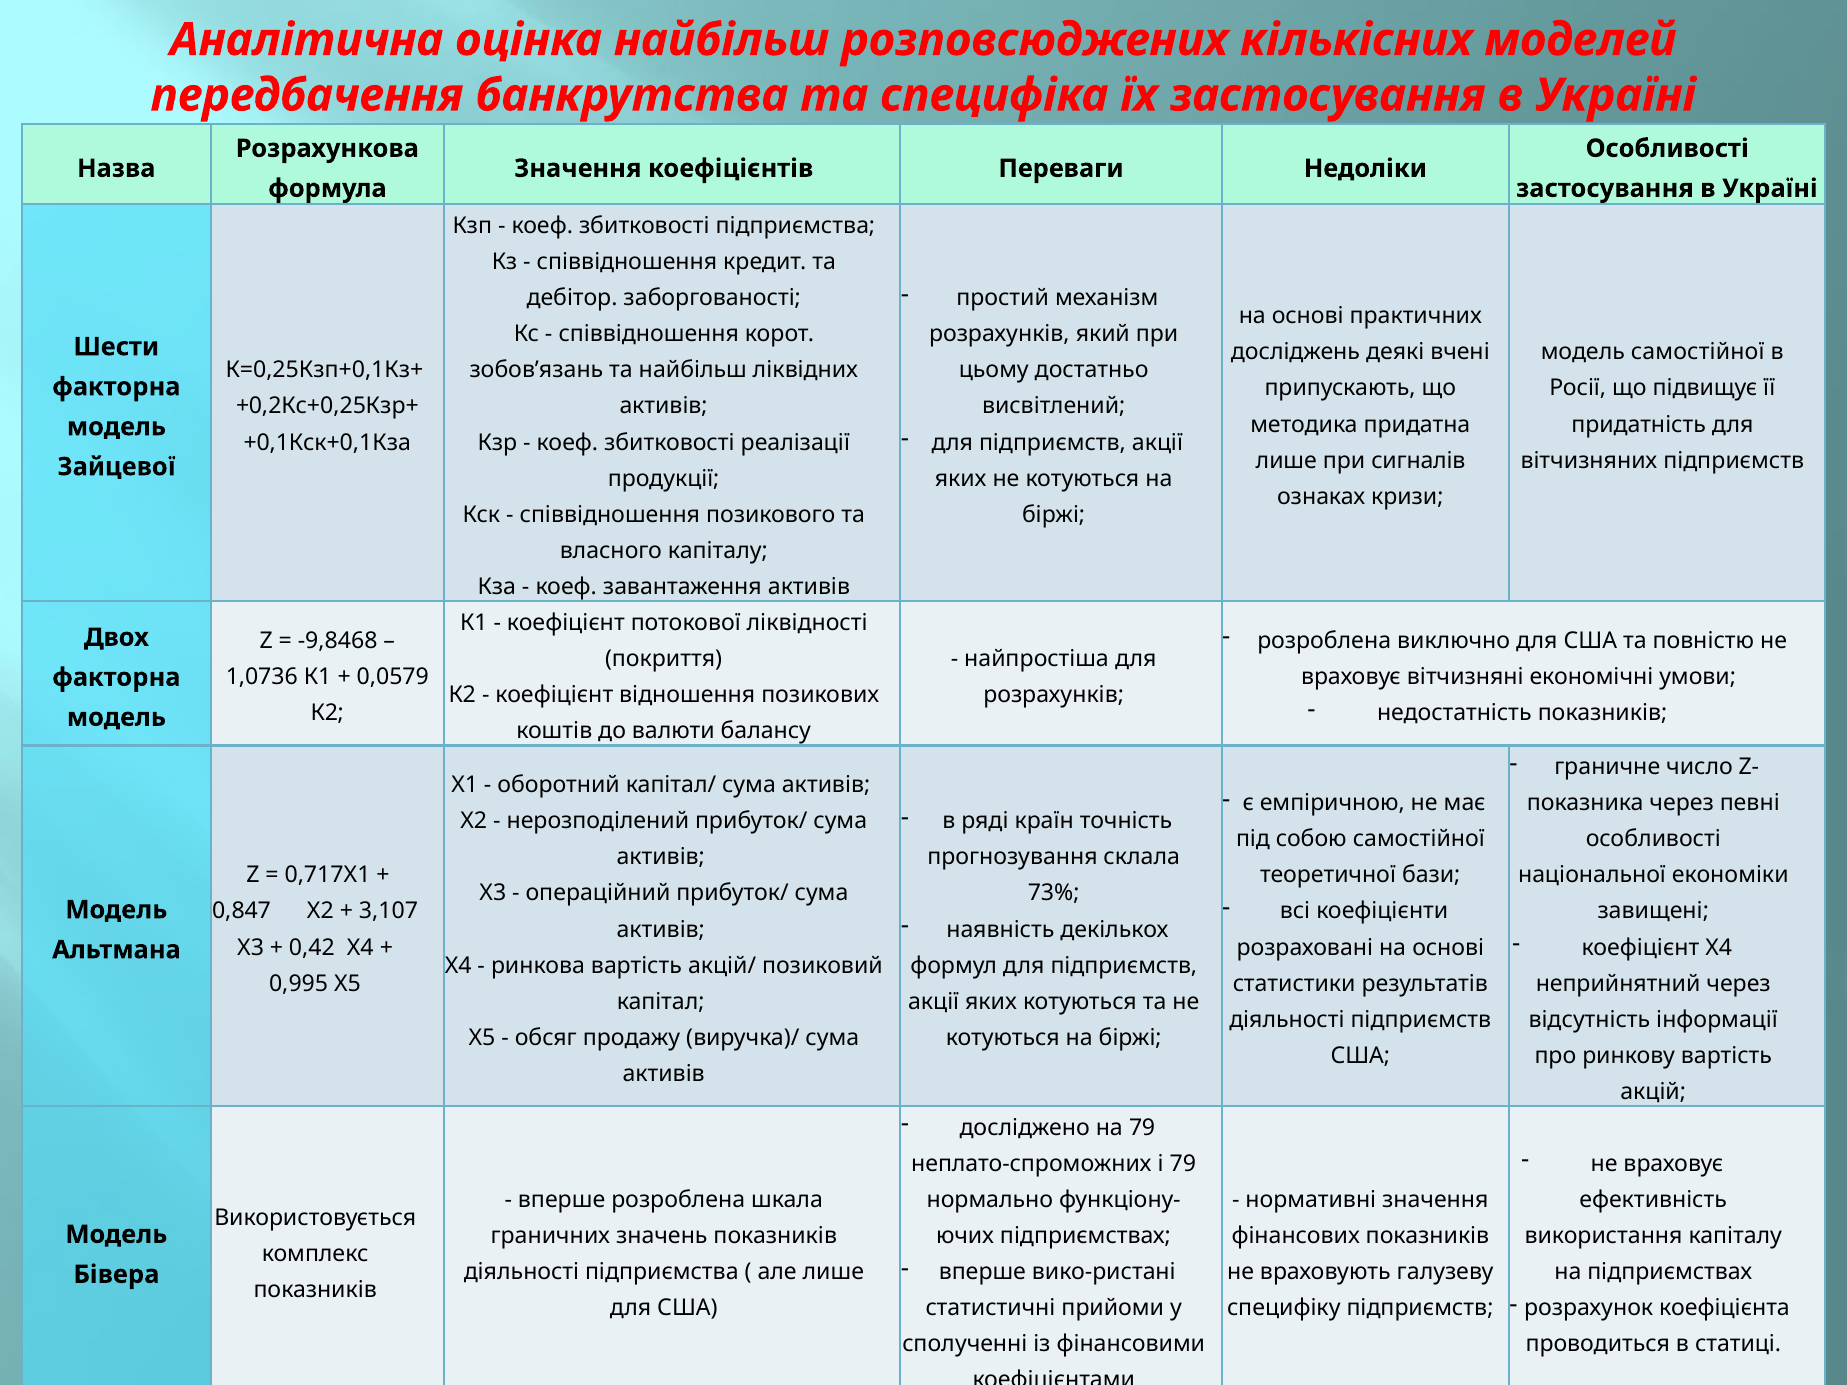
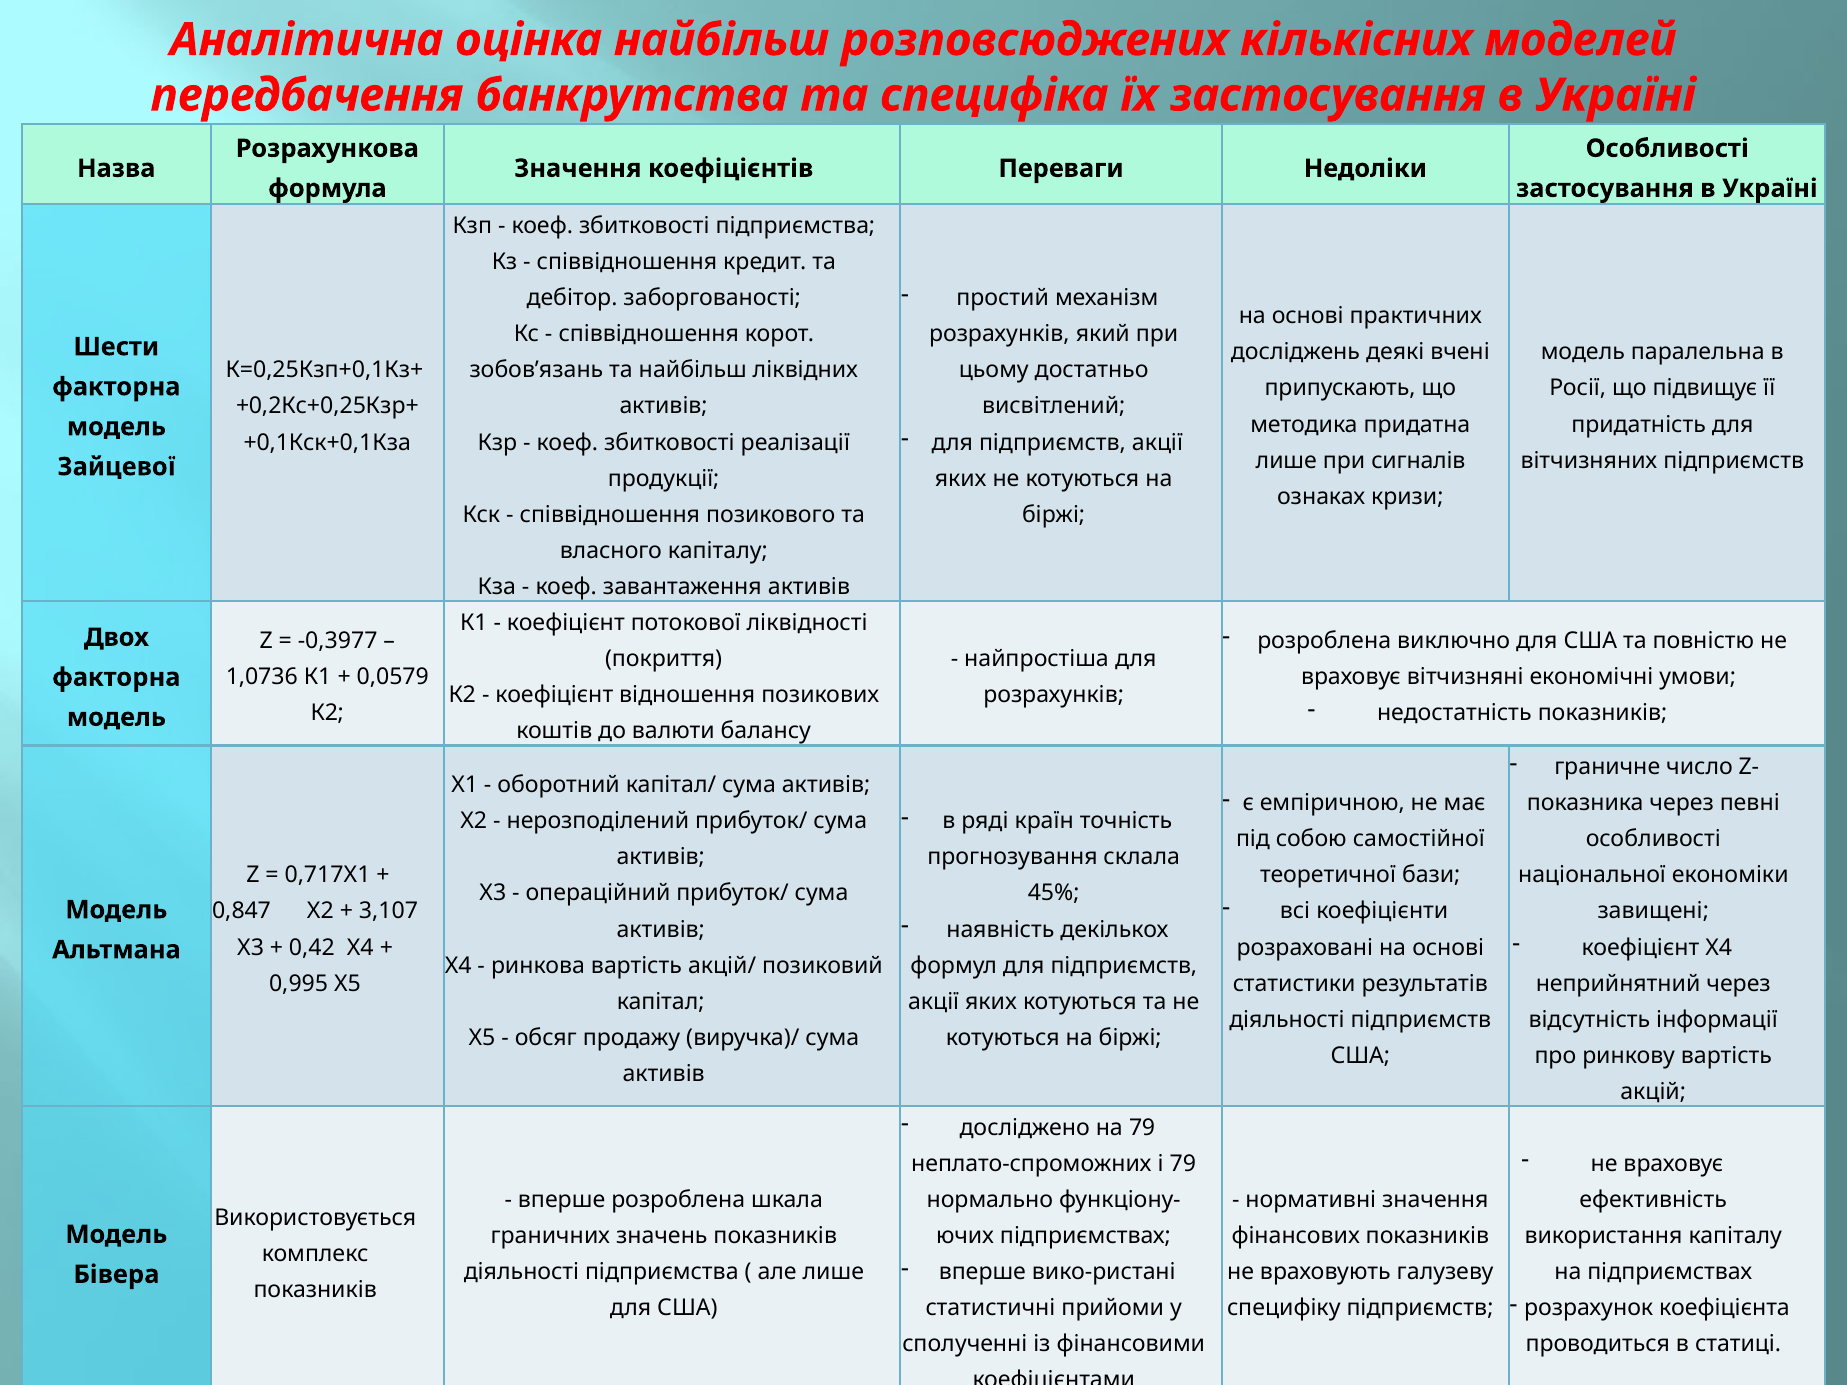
модель самостійної: самостійної -> паралельна
-9,8468: -9,8468 -> -0,3977
73%: 73% -> 45%
